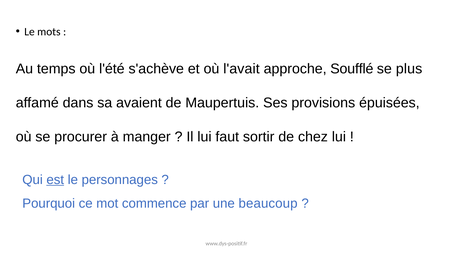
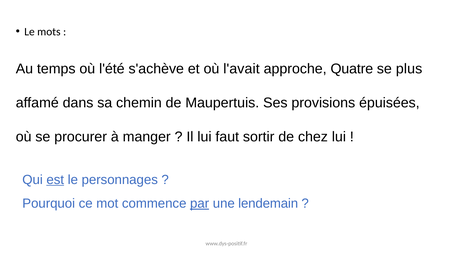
Soufflé: Soufflé -> Quatre
avaient: avaient -> chemin
par underline: none -> present
beaucoup: beaucoup -> lendemain
